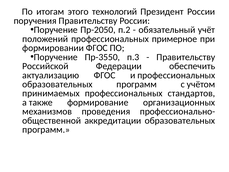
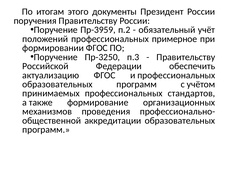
технологий: технологий -> документы
Пр-2050: Пр-2050 -> Пр-3959
Пр-3550: Пр-3550 -> Пр-3250
